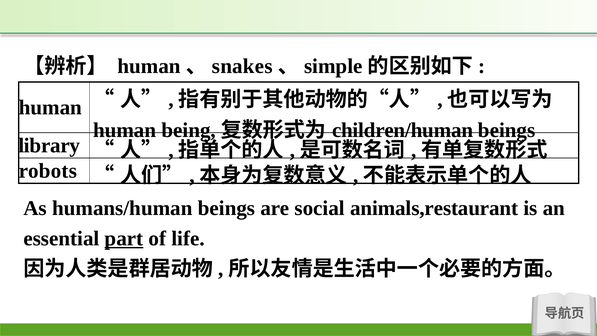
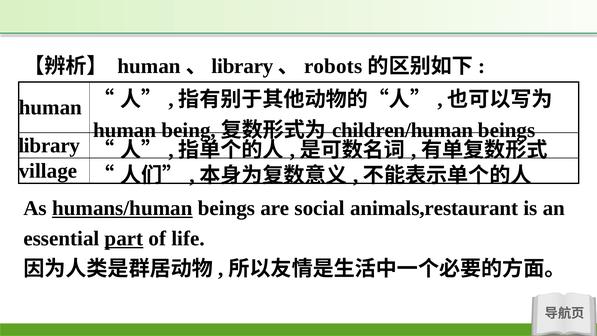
snakes at (242, 66): snakes -> library
simple: simple -> robots
robots: robots -> village
humans/human underline: none -> present
